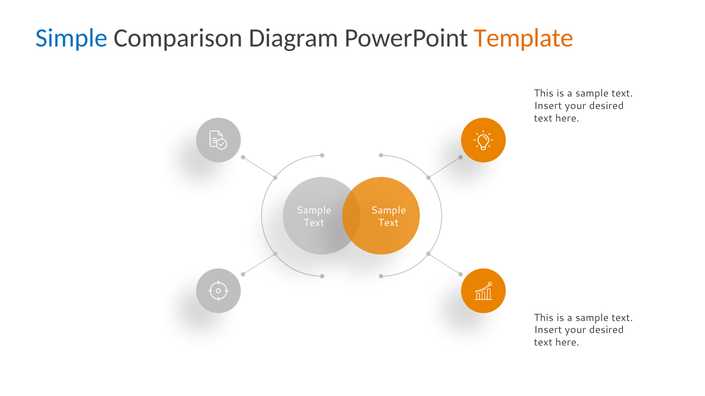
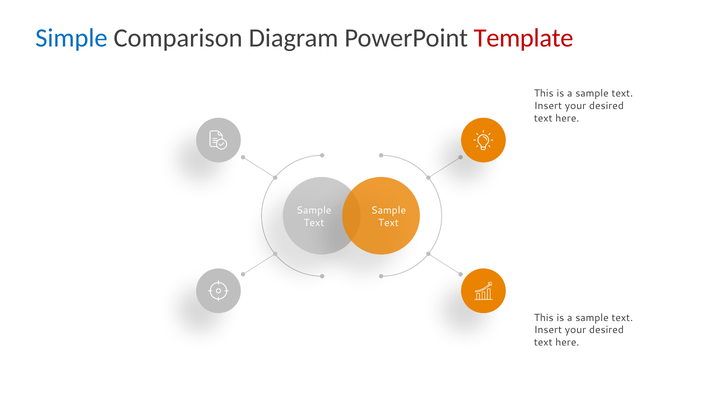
Template colour: orange -> red
